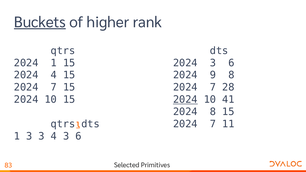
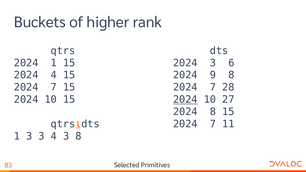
Buckets underline: present -> none
41: 41 -> 27
4 3 6: 6 -> 8
